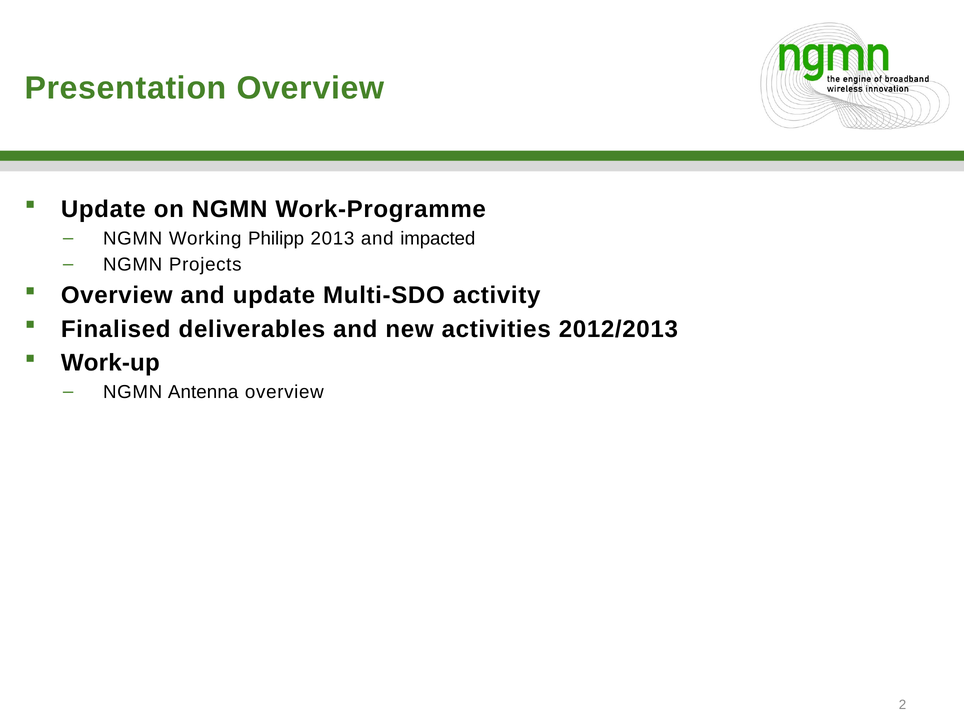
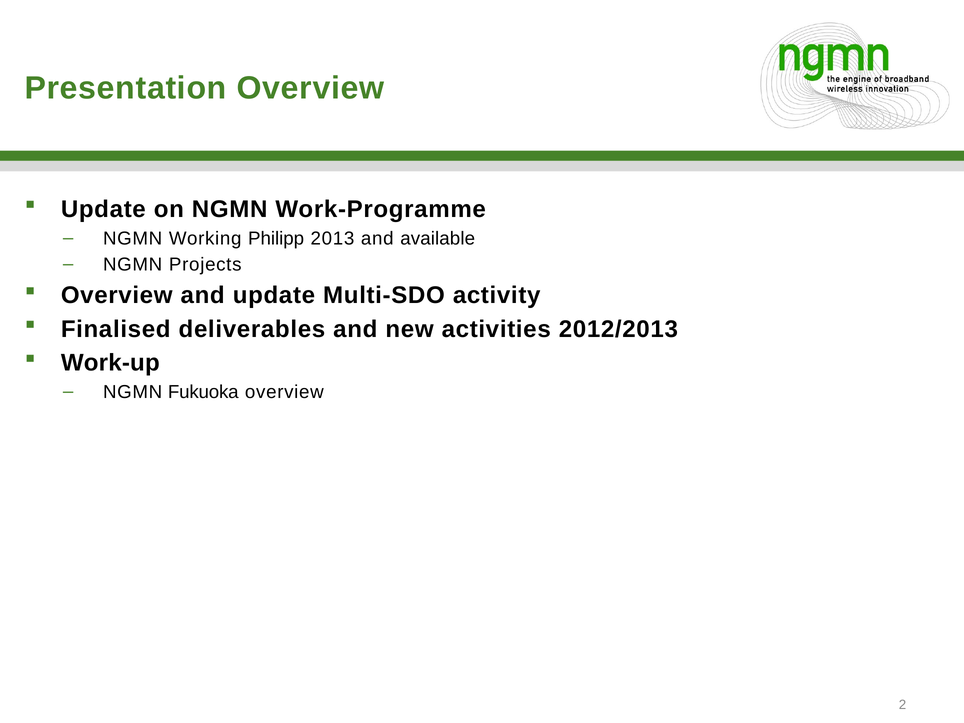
impacted: impacted -> available
Antenna: Antenna -> Fukuoka
